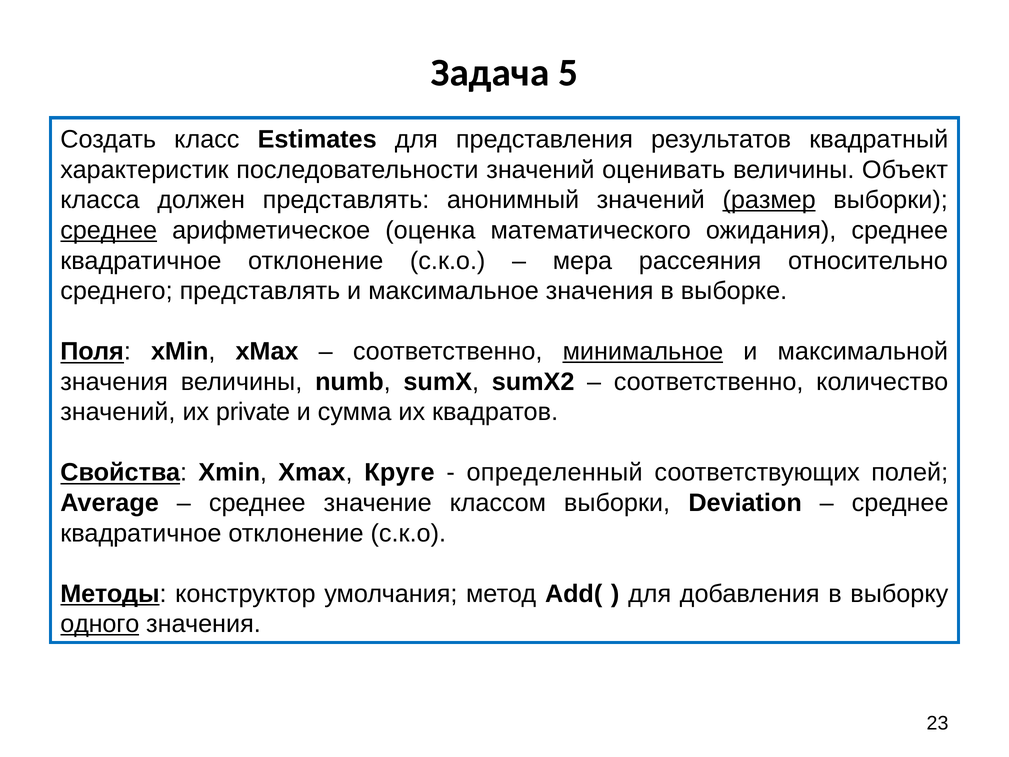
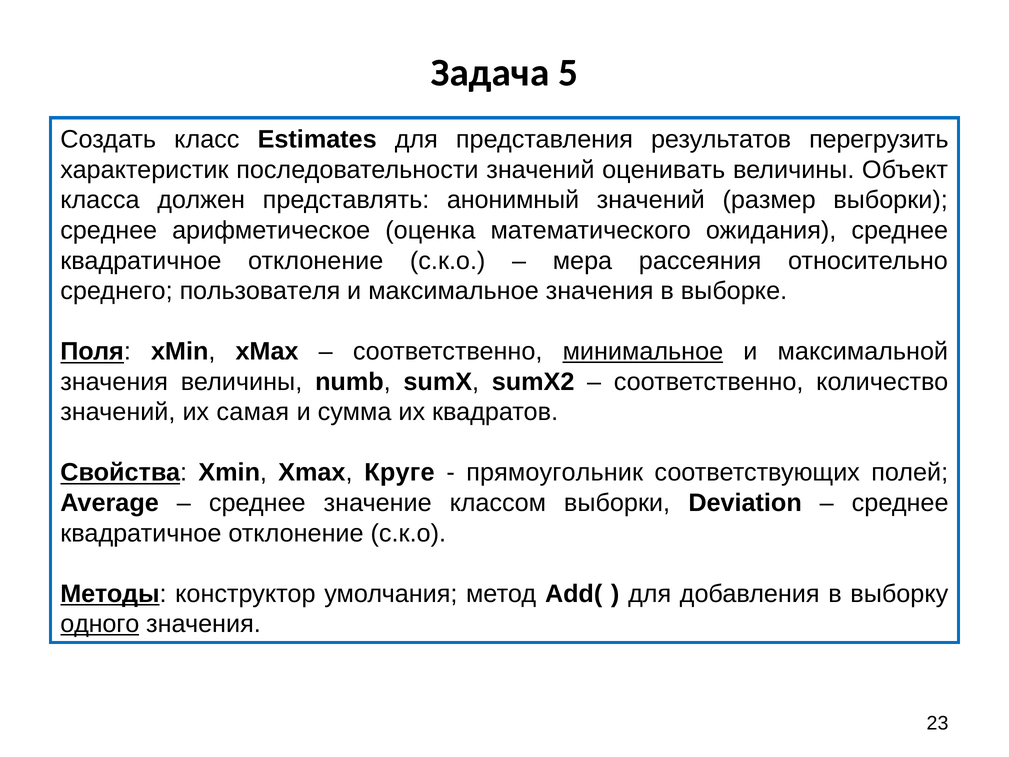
квадратный: квадратный -> перегрузить
размер underline: present -> none
среднее at (109, 230) underline: present -> none
среднего представлять: представлять -> пользователя
private: private -> самая
определенный: определенный -> прямоугольник
